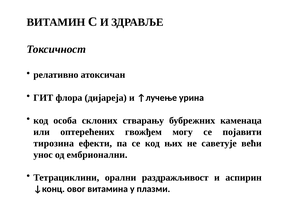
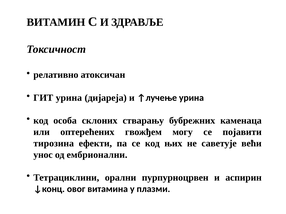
ГИТ флора: флора -> урина
раздражљивост: раздражљивост -> пурпурноцрвен
